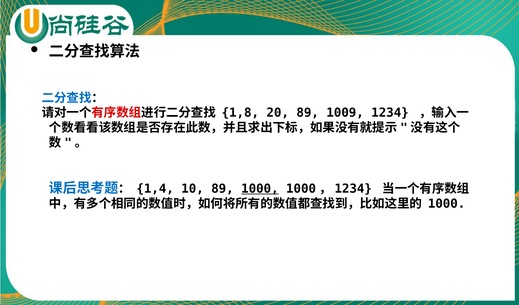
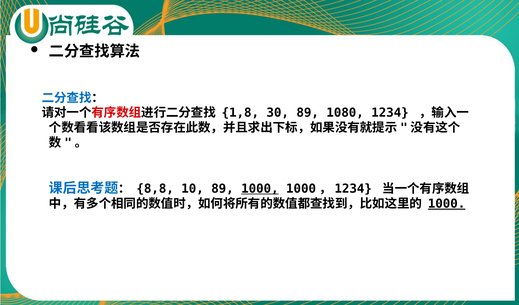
20: 20 -> 30
1009: 1009 -> 1080
1,4: 1,4 -> 8,8
1000 at (447, 204) underline: none -> present
